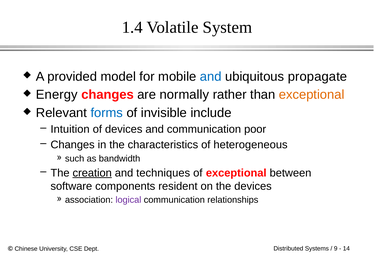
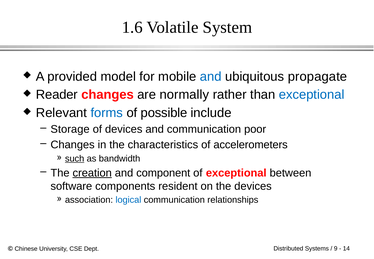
1.4: 1.4 -> 1.6
Energy: Energy -> Reader
exceptional at (312, 95) colour: orange -> blue
invisible: invisible -> possible
Intuition: Intuition -> Storage
heterogeneous: heterogeneous -> accelerometers
such underline: none -> present
techniques: techniques -> component
logical colour: purple -> blue
